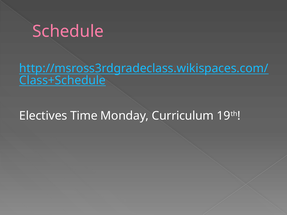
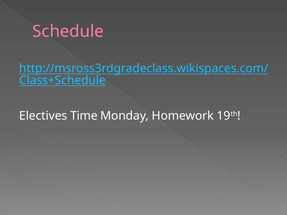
Curriculum: Curriculum -> Homework
